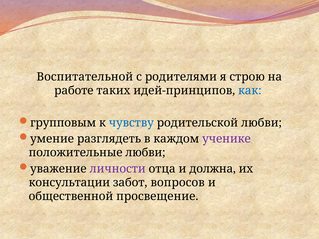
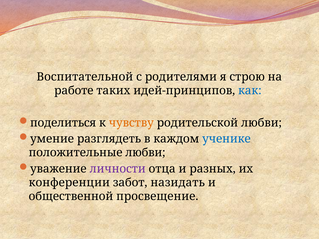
групповым: групповым -> поделиться
чувству colour: blue -> orange
ученике colour: purple -> blue
должна: должна -> разных
консультации: консультации -> конференции
вопросов: вопросов -> назидать
